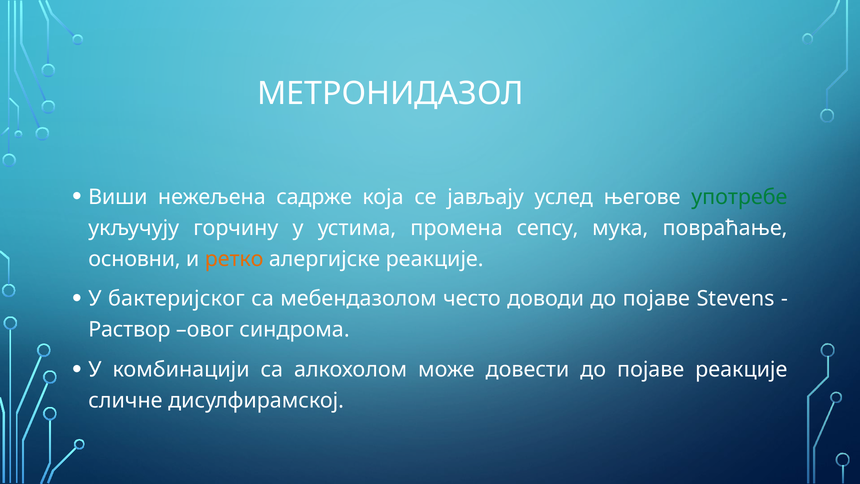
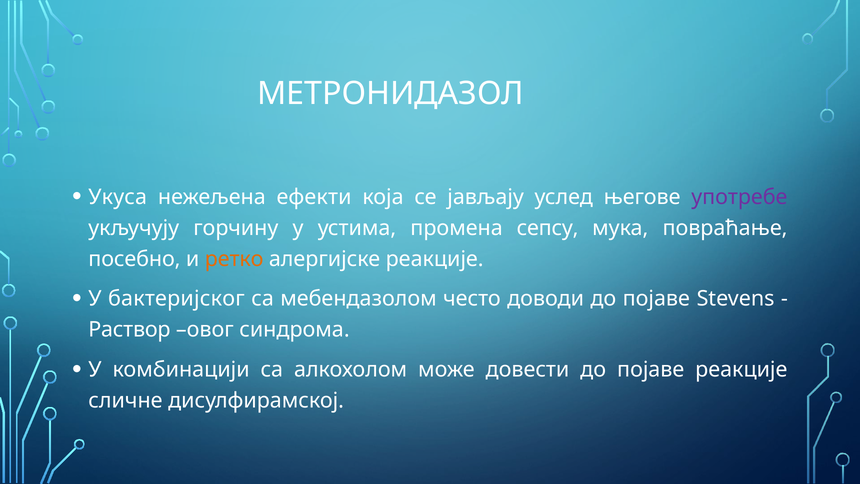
Виши: Виши -> Укуса
садрже: садрже -> ефекти
употребе colour: green -> purple
основни: основни -> посебно
